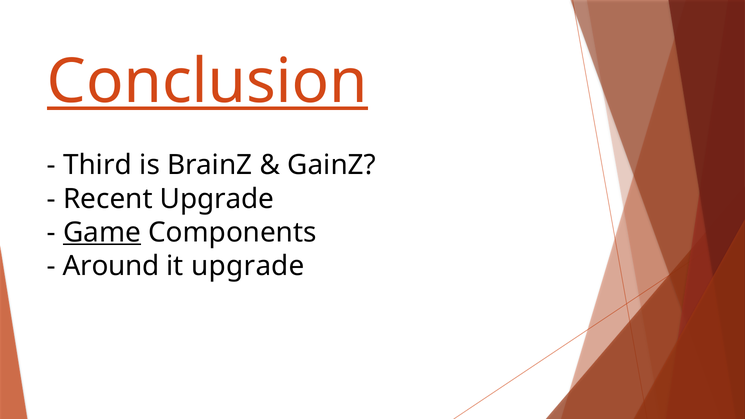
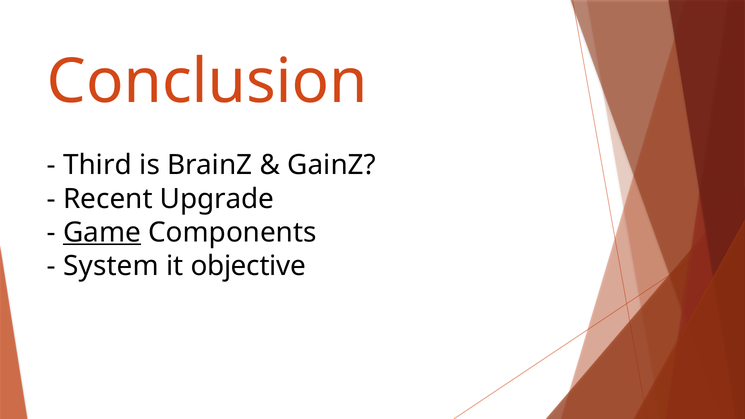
Conclusion underline: present -> none
Around: Around -> System
it upgrade: upgrade -> objective
